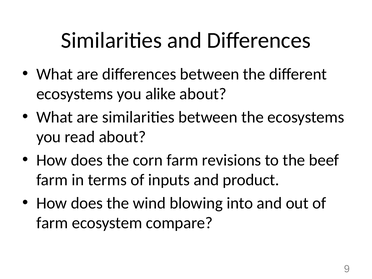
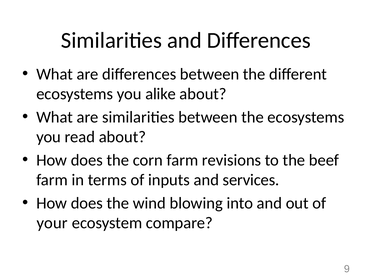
product: product -> services
farm at (52, 223): farm -> your
